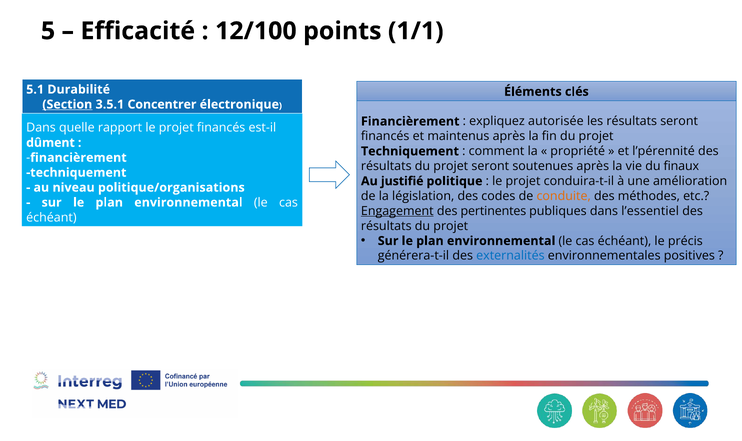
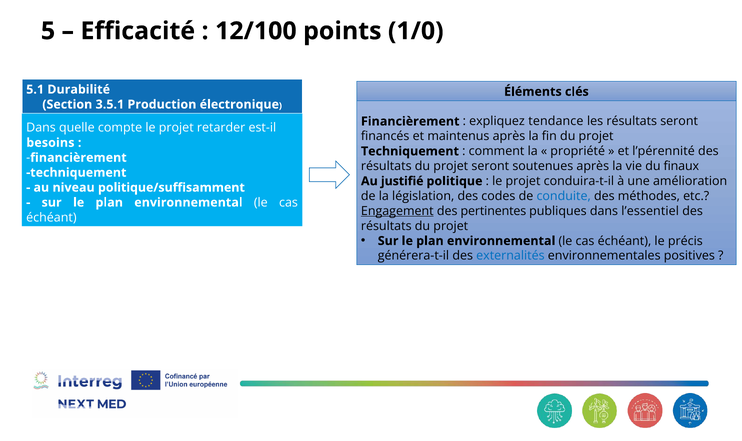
1/1: 1/1 -> 1/0
Section underline: present -> none
Concentrer: Concentrer -> Production
autorisée: autorisée -> tendance
rapport: rapport -> compte
projet financés: financés -> retarder
dûment: dûment -> besoins
politique/organisations: politique/organisations -> politique/suffisamment
conduite colour: orange -> blue
